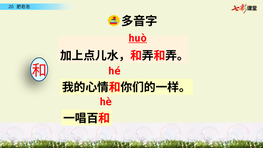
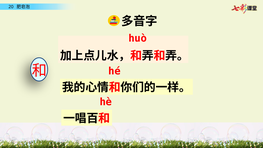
huò underline: present -> none
